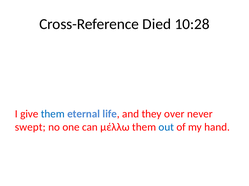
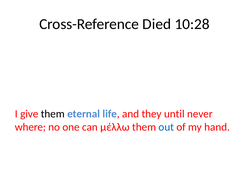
them at (53, 114) colour: blue -> black
over: over -> until
swept: swept -> where
